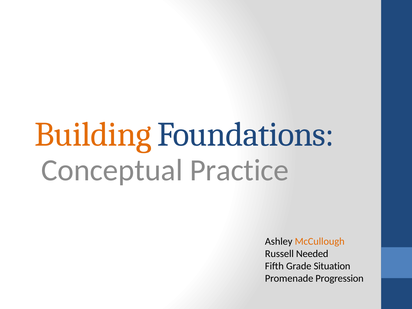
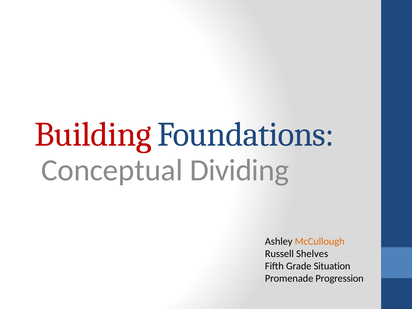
Building colour: orange -> red
Practice: Practice -> Dividing
Needed: Needed -> Shelves
